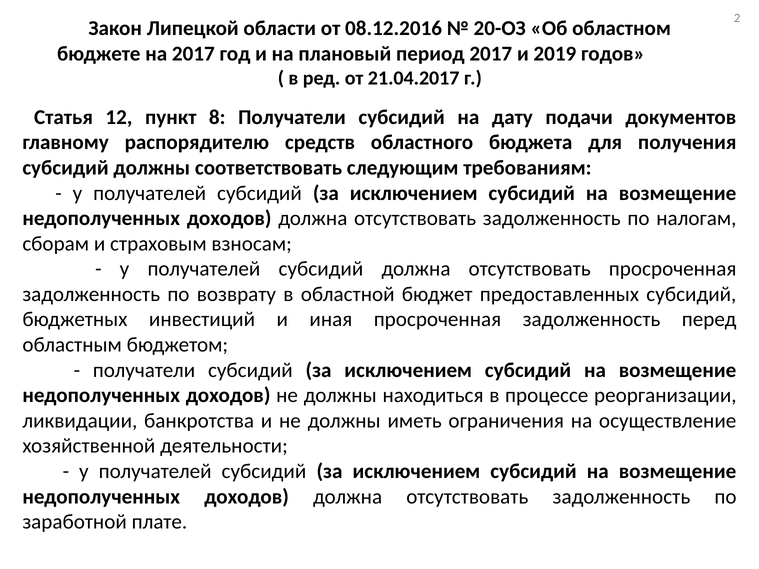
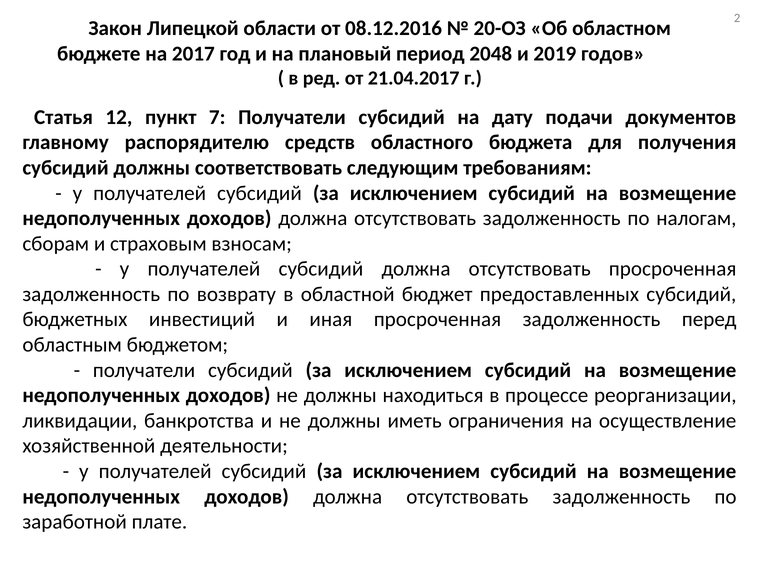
период 2017: 2017 -> 2048
8: 8 -> 7
